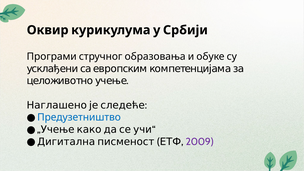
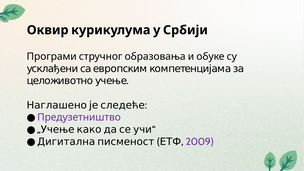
Предузетништво colour: blue -> purple
